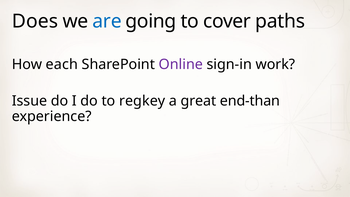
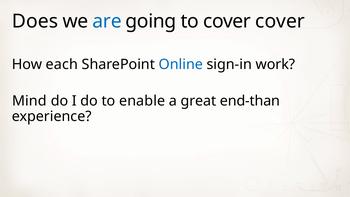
cover paths: paths -> cover
Online colour: purple -> blue
Issue: Issue -> Mind
regkey: regkey -> enable
